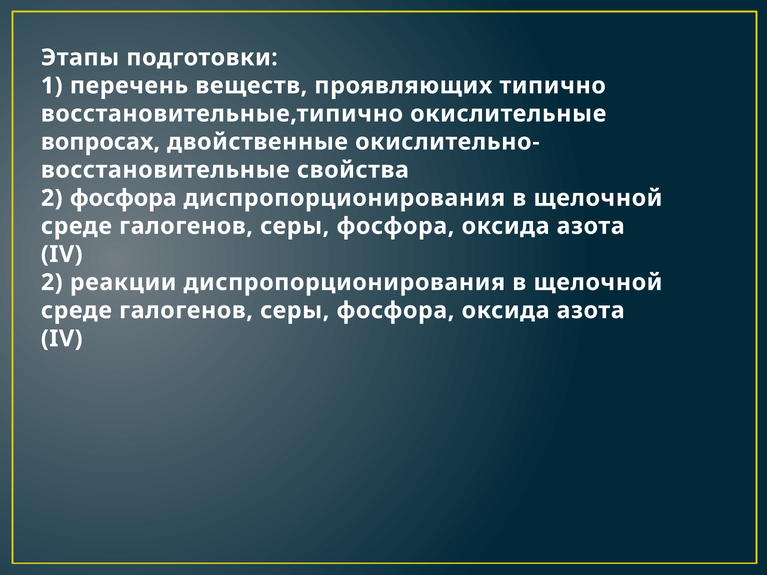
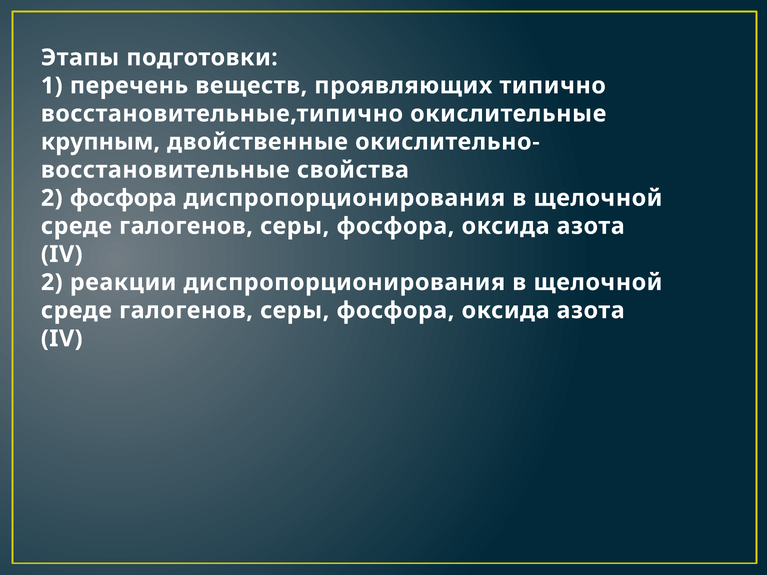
вопросах: вопросах -> крупным
